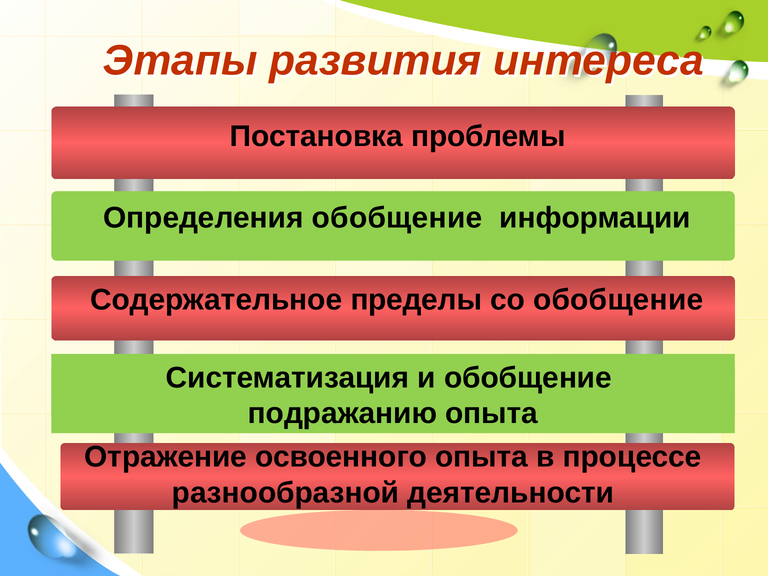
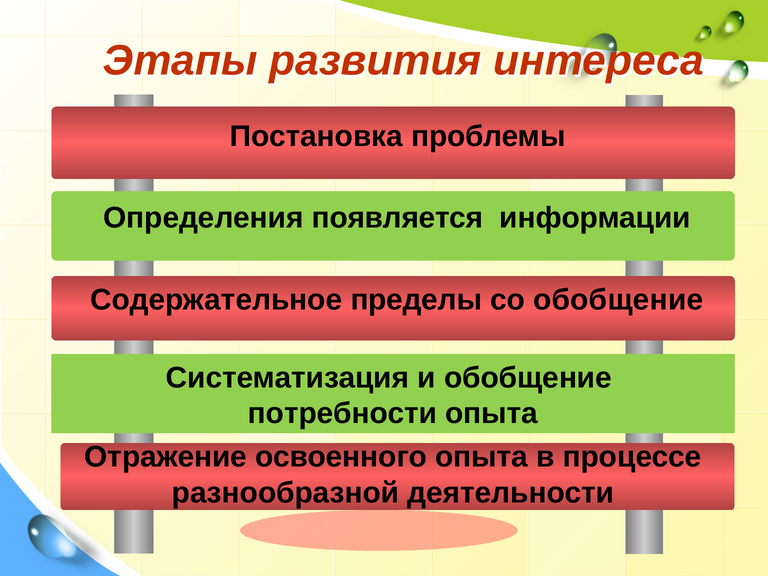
Определения обобщение: обобщение -> появляется
подражанию: подражанию -> потребности
